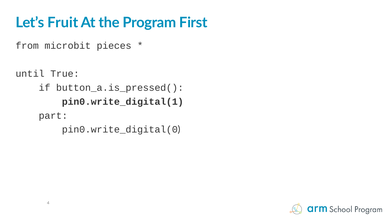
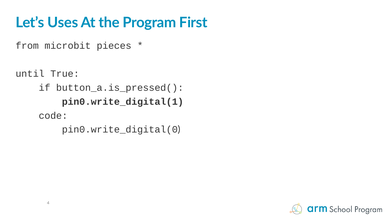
Fruit: Fruit -> Uses
part: part -> code
